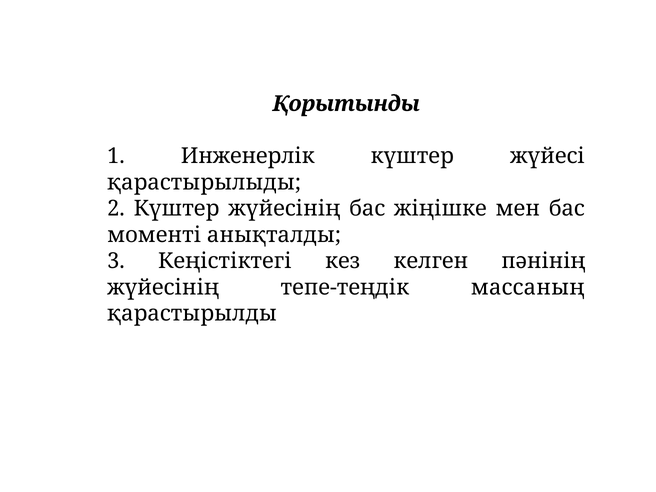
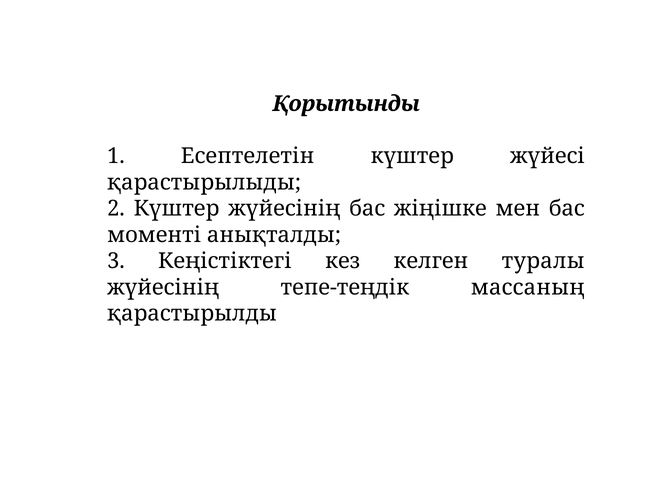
Инженерлік: Инженерлік -> Есептелетін
пәнінің: пәнінің -> туралы
